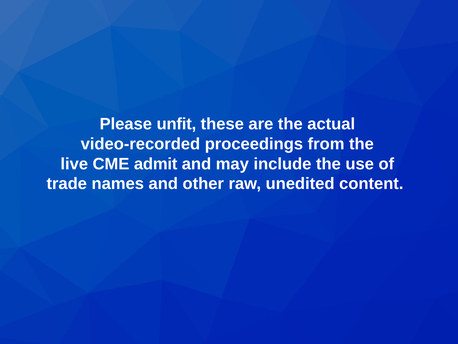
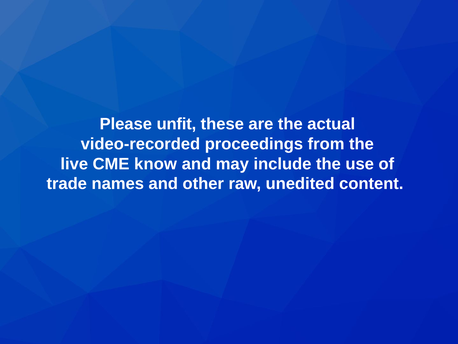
admit: admit -> know
